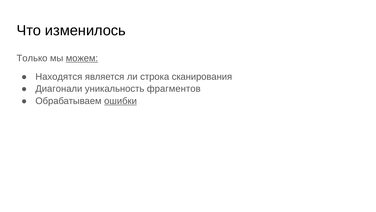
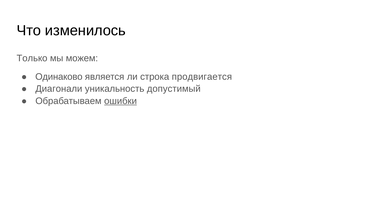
можем underline: present -> none
Находятся: Находятся -> Одинаково
сканирования: сканирования -> продвигается
фрагментов: фрагментов -> допустимый
